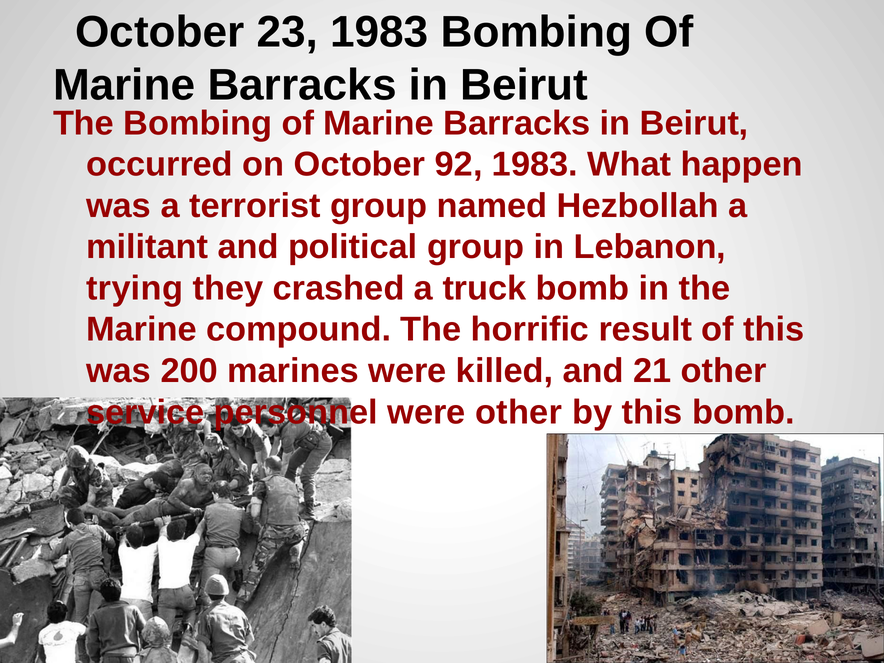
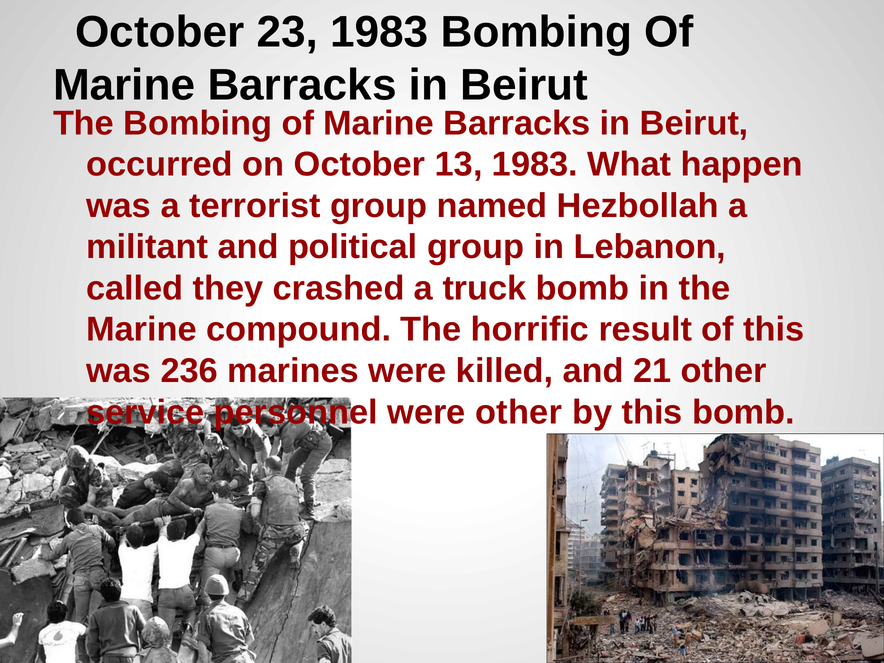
92: 92 -> 13
trying: trying -> called
200: 200 -> 236
